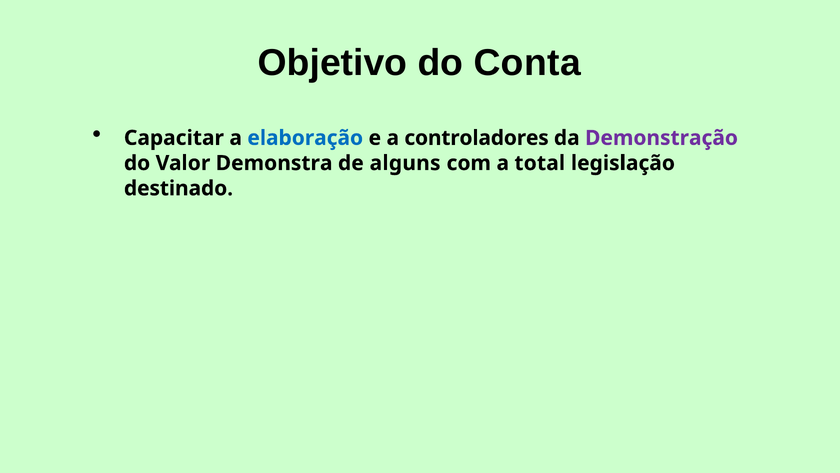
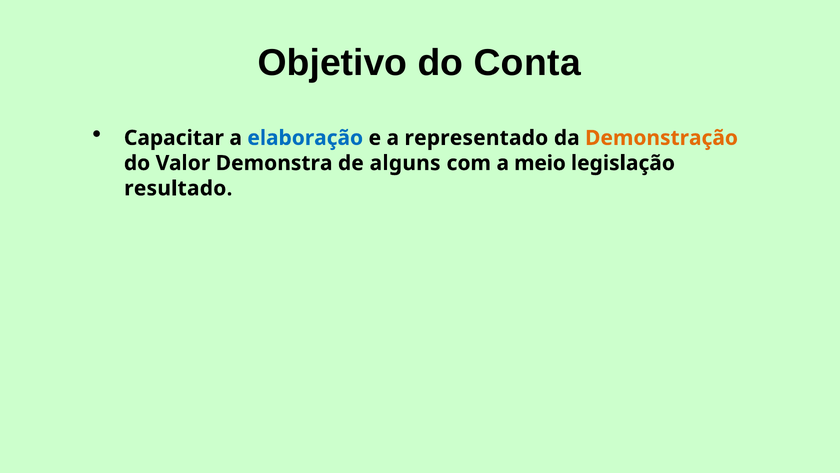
controladores: controladores -> representado
Demonstração colour: purple -> orange
total: total -> meio
destinado: destinado -> resultado
